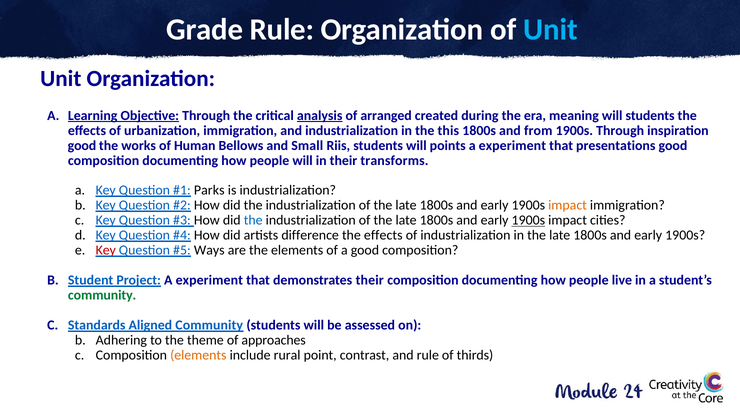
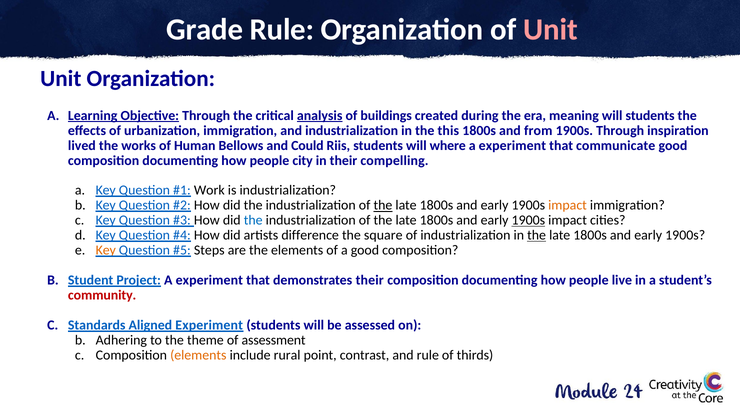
Unit at (551, 29) colour: light blue -> pink
arranged: arranged -> buildings
good at (82, 146): good -> lived
Small: Small -> Could
points: points -> where
presentations: presentations -> communicate
people will: will -> city
transforms: transforms -> compelling
Parks: Parks -> Work
the at (383, 206) underline: none -> present
effects at (383, 235): effects -> square
the at (537, 235) underline: none -> present
Key at (106, 250) colour: red -> orange
Ways: Ways -> Steps
community at (102, 295) colour: green -> red
Aligned Community: Community -> Experiment
approaches: approaches -> assessment
